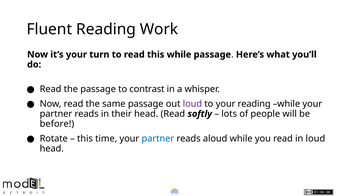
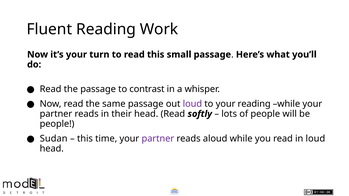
this while: while -> small
before at (57, 124): before -> people
Rotate: Rotate -> Sudan
partner at (158, 139) colour: blue -> purple
